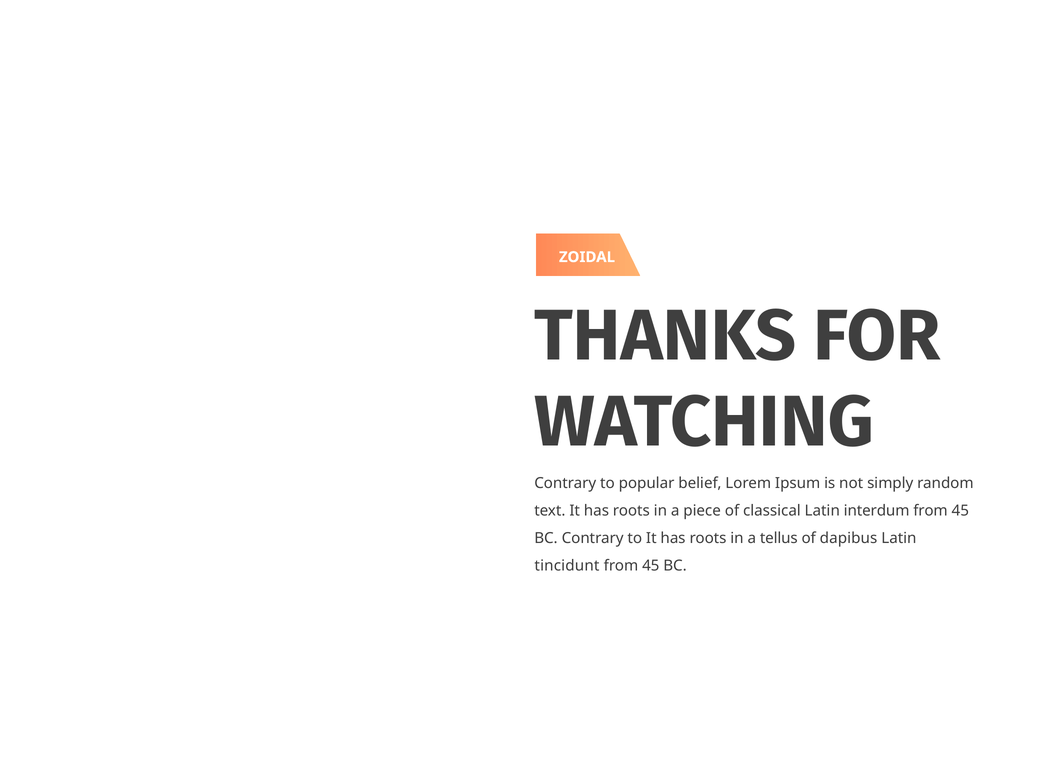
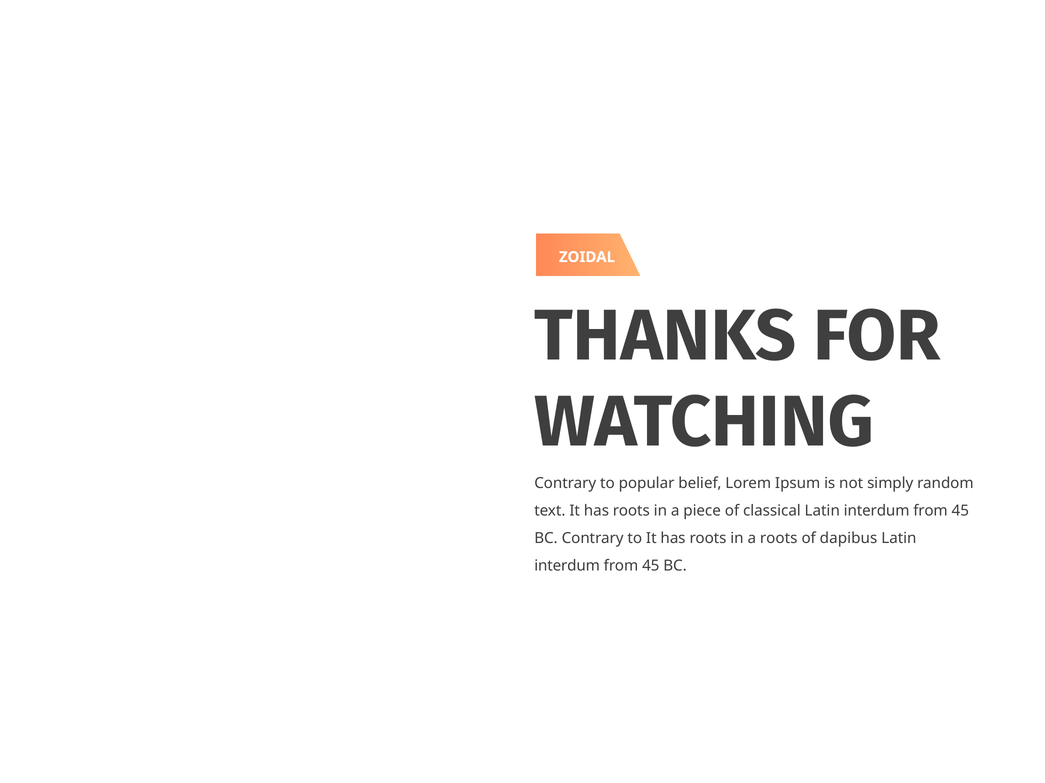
a tellus: tellus -> roots
tincidunt at (567, 566): tincidunt -> interdum
